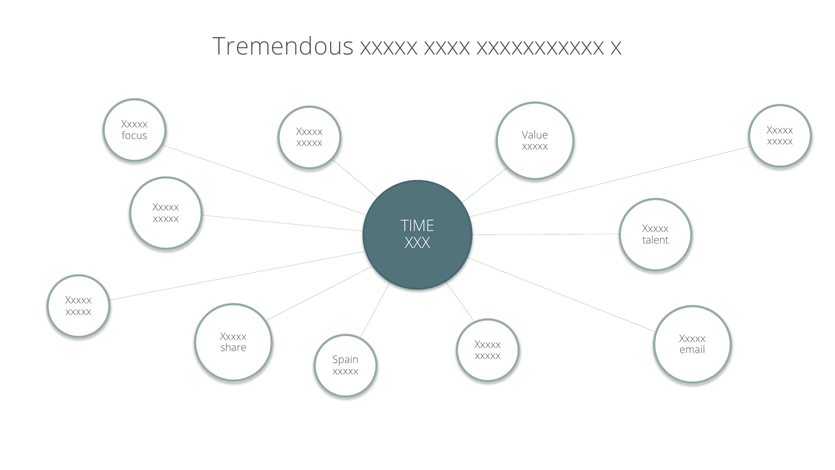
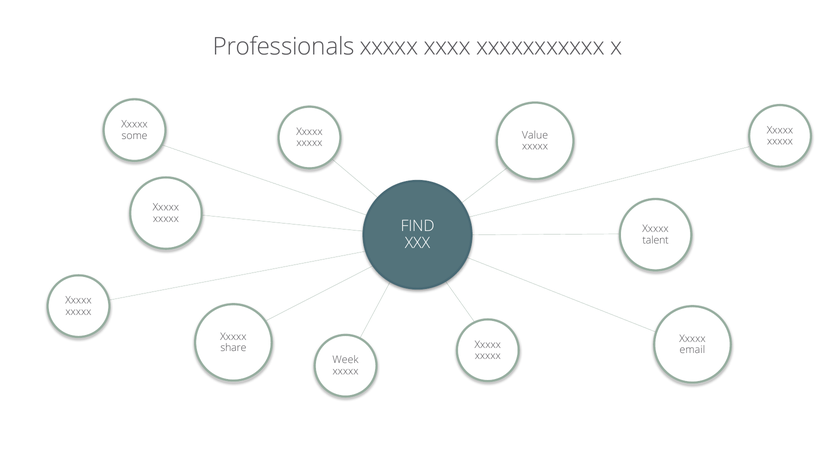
Tremendous: Tremendous -> Professionals
focus: focus -> some
TIME: TIME -> FIND
Spain: Spain -> Week
